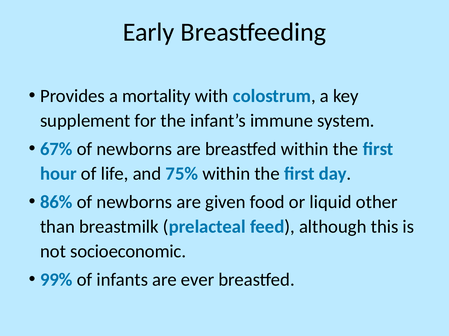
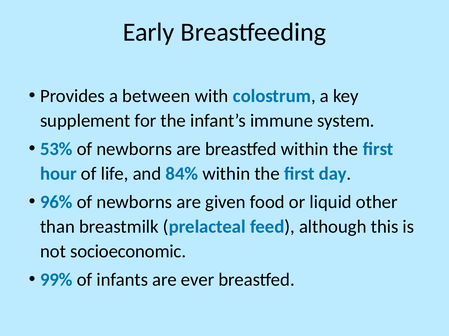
mortality: mortality -> between
67%: 67% -> 53%
75%: 75% -> 84%
86%: 86% -> 96%
